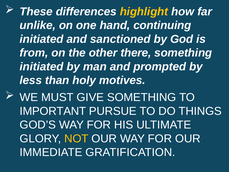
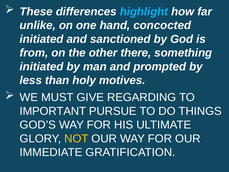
highlight colour: yellow -> light blue
continuing: continuing -> concocted
GIVE SOMETHING: SOMETHING -> REGARDING
